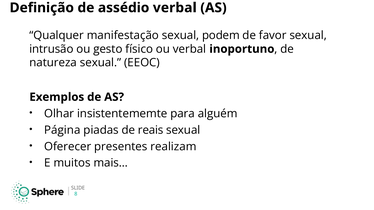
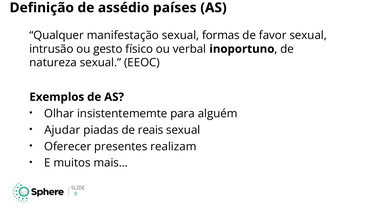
assédio verbal: verbal -> países
podem: podem -> formas
Página: Página -> Ajudar
